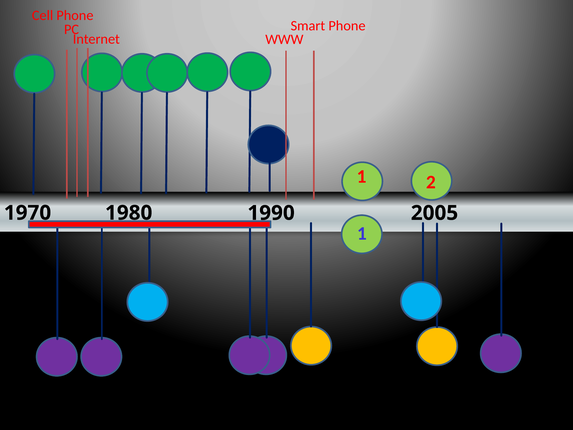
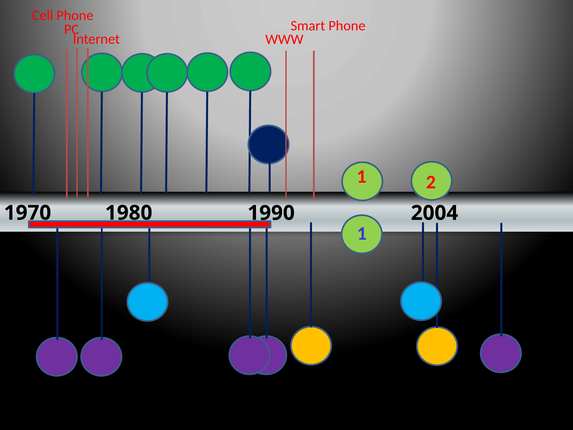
2005: 2005 -> 2004
